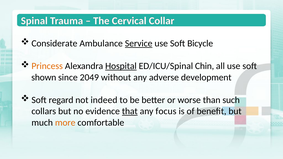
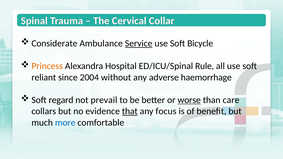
Hospital underline: present -> none
Chin: Chin -> Rule
shown: shown -> reliant
2049: 2049 -> 2004
development: development -> haemorrhage
indeed: indeed -> prevail
worse underline: none -> present
such: such -> care
more colour: orange -> blue
